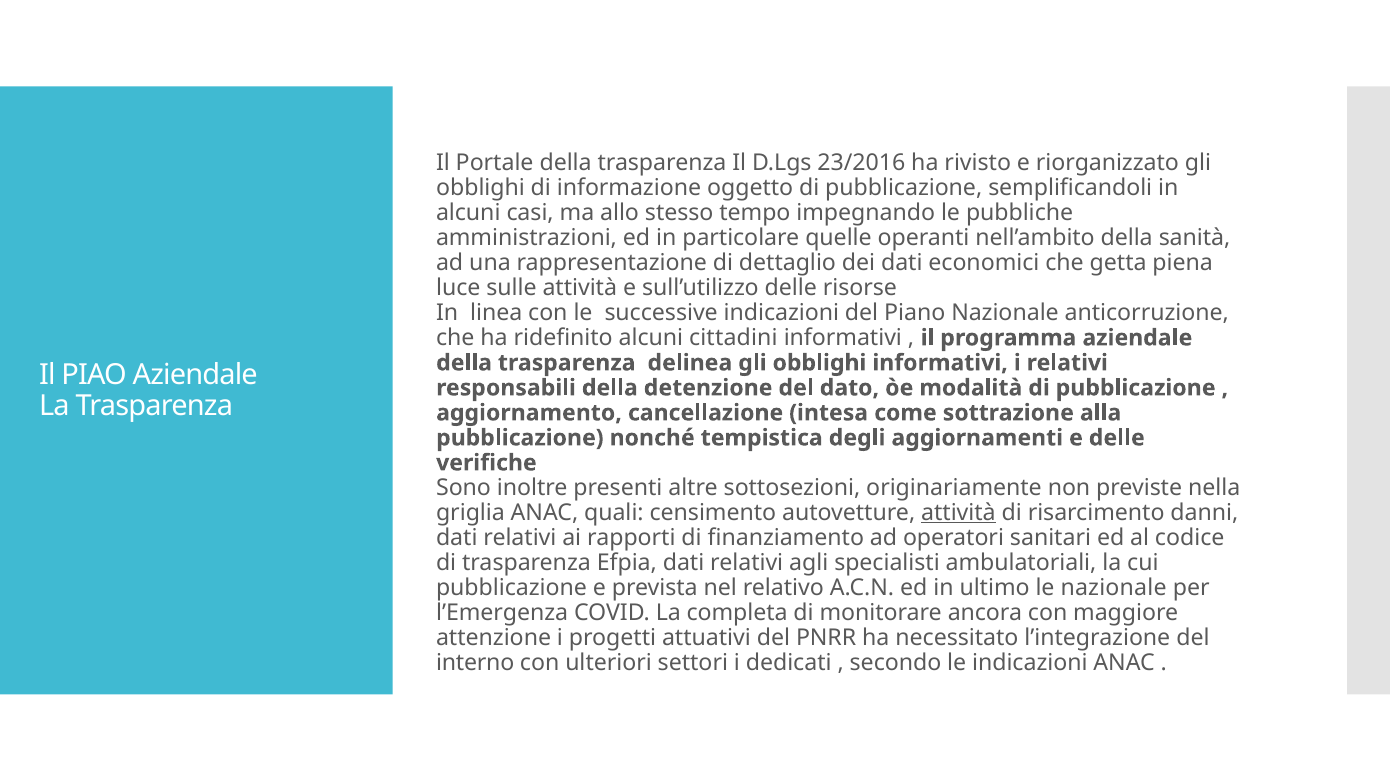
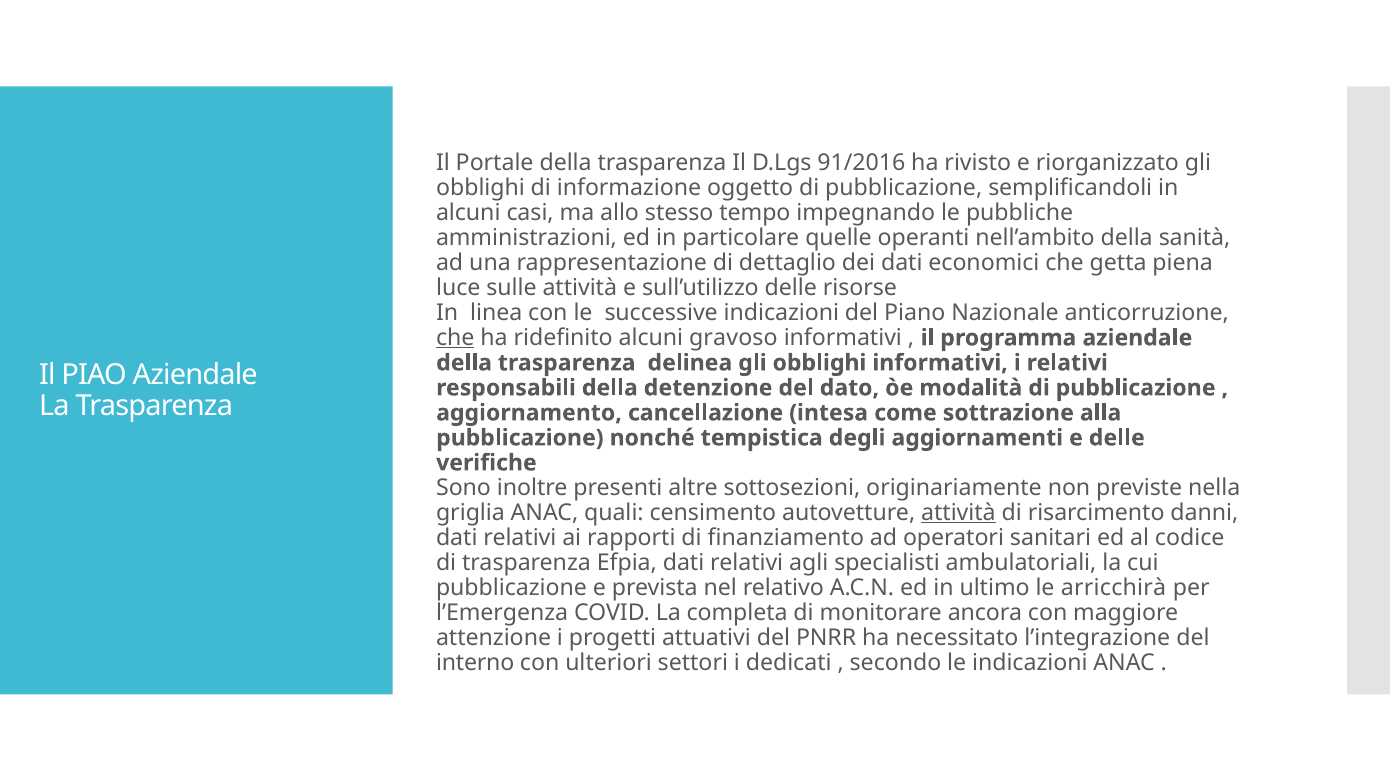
23/2016: 23/2016 -> 91/2016
che at (455, 338) underline: none -> present
cittadini: cittadini -> gravoso
le nazionale: nazionale -> arricchirà
